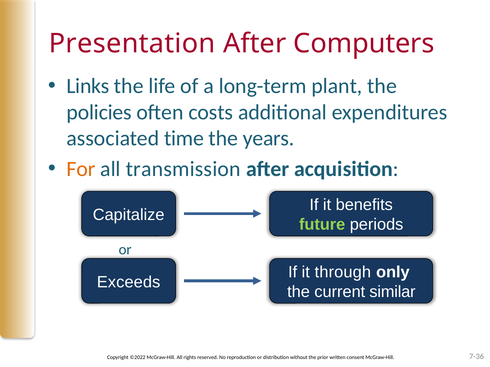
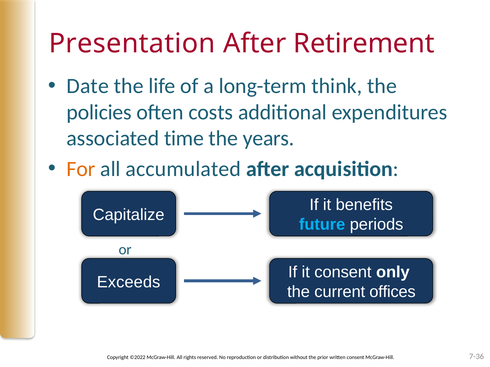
Computers: Computers -> Retirement
Links: Links -> Date
plant: plant -> think
transmission: transmission -> accumulated
future colour: light green -> light blue
it through: through -> consent
similar: similar -> offices
